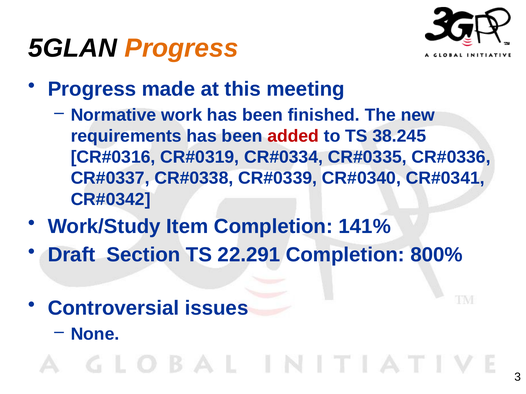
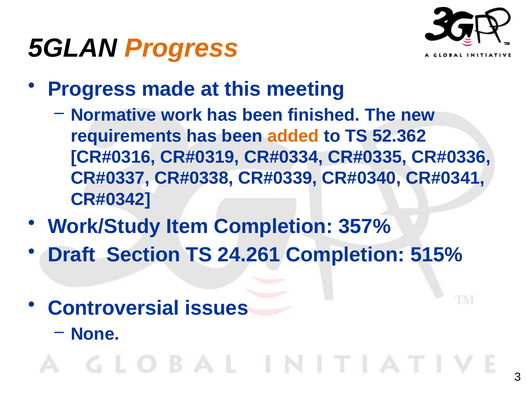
added colour: red -> orange
38.245: 38.245 -> 52.362
141%: 141% -> 357%
22.291: 22.291 -> 24.261
800%: 800% -> 515%
